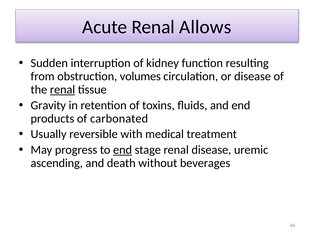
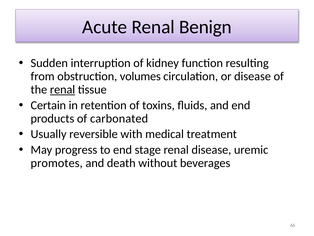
Allows: Allows -> Benign
Gravity: Gravity -> Certain
end at (123, 150) underline: present -> none
ascending: ascending -> promotes
